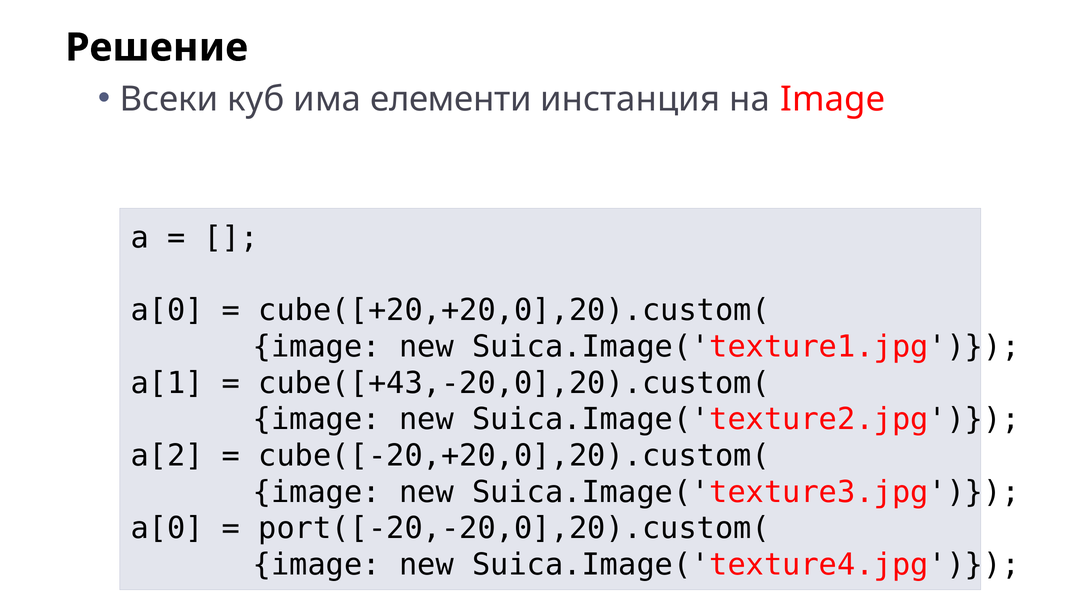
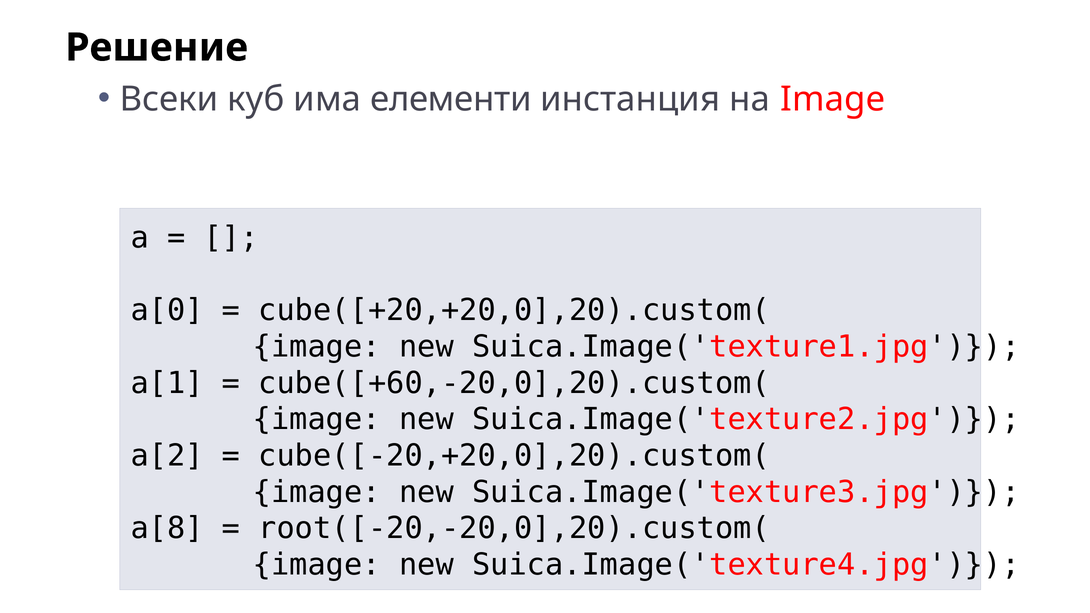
cube([+43,-20,0],20).custom(: cube([+43,-20,0],20).custom( -> cube([+60,-20,0],20).custom(
a[0 at (167, 529): a[0 -> a[8
port([-20,-20,0],20).custom(: port([-20,-20,0],20).custom( -> root([-20,-20,0],20).custom(
